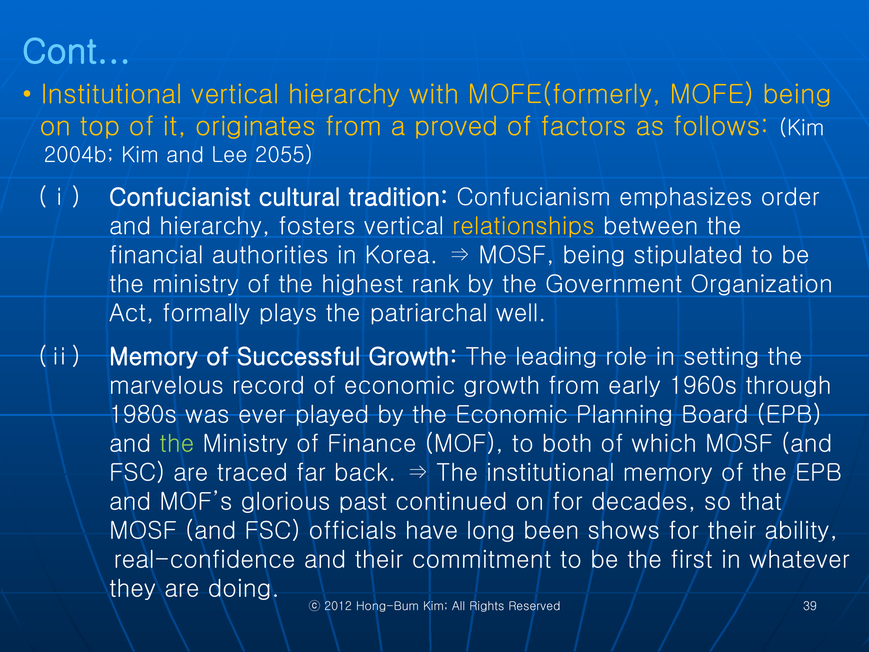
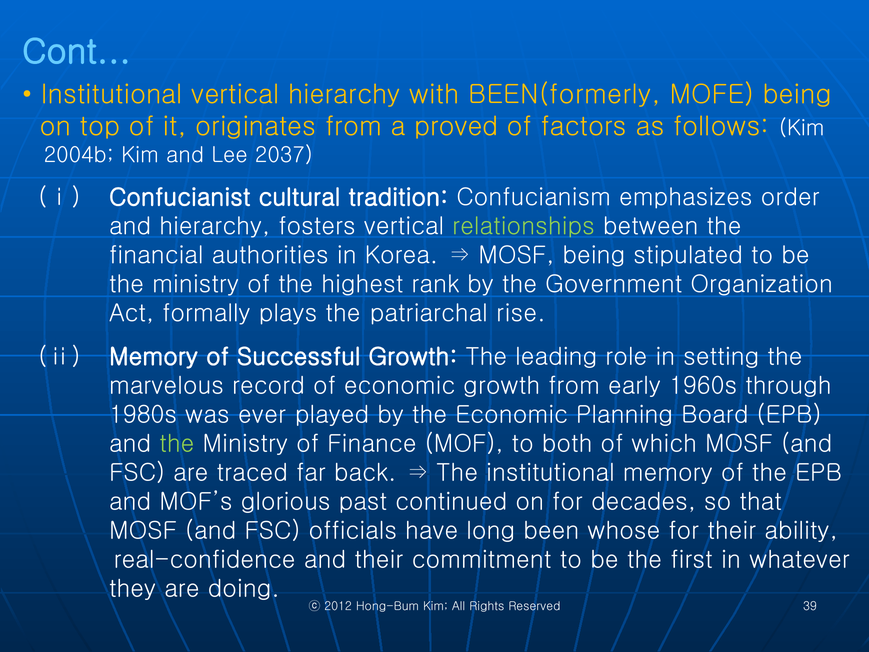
MOFE(formerly: MOFE(formerly -> BEEN(formerly
2055: 2055 -> 2037
relationships colour: yellow -> light green
well: well -> rise
shows: shows -> whose
